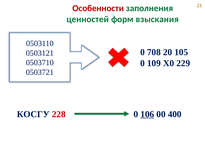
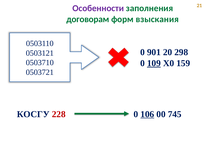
Особенности colour: red -> purple
ценностей: ценностей -> договорам
708: 708 -> 901
105: 105 -> 298
109 underline: none -> present
229: 229 -> 159
400: 400 -> 745
